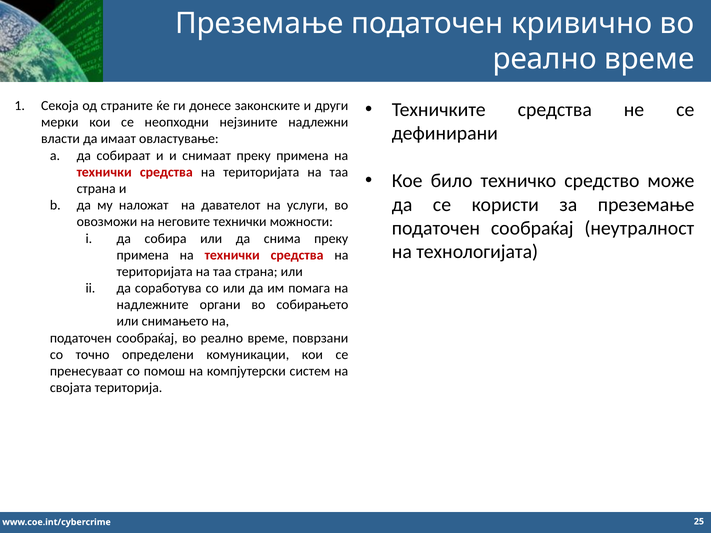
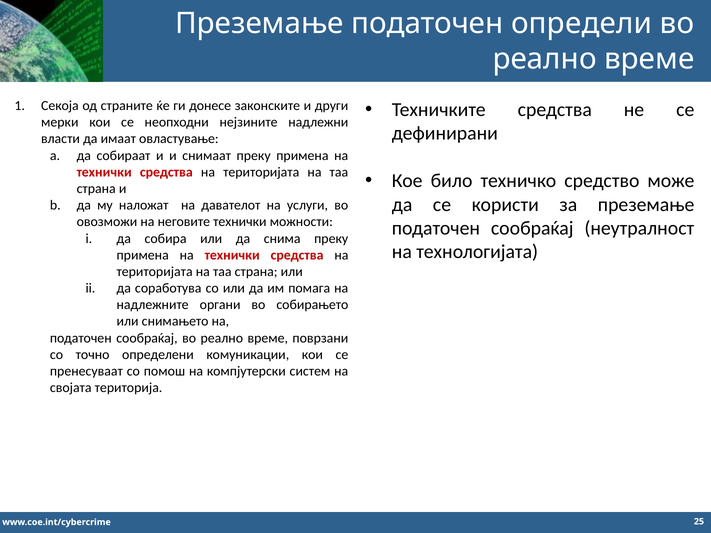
кривично: кривично -> определи
